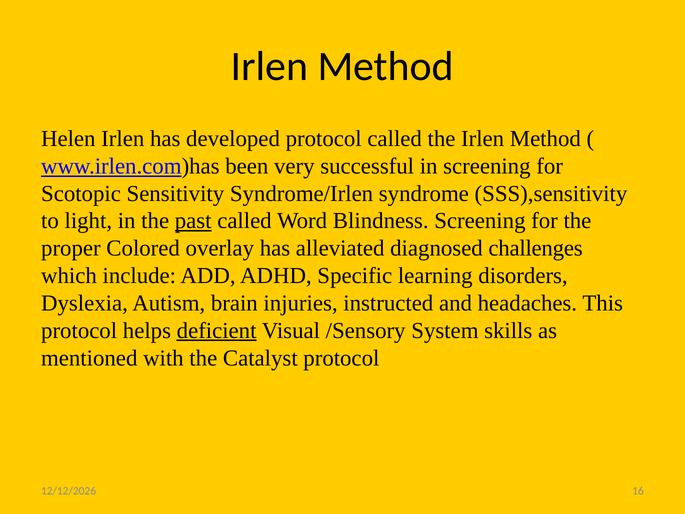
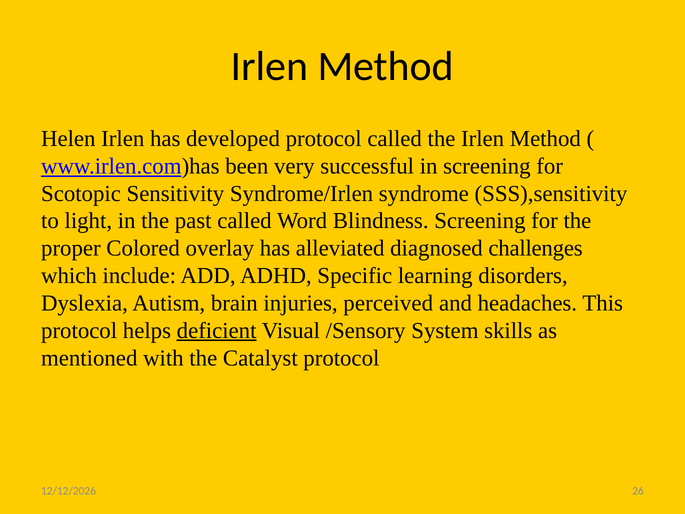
past underline: present -> none
instructed: instructed -> perceived
16: 16 -> 26
